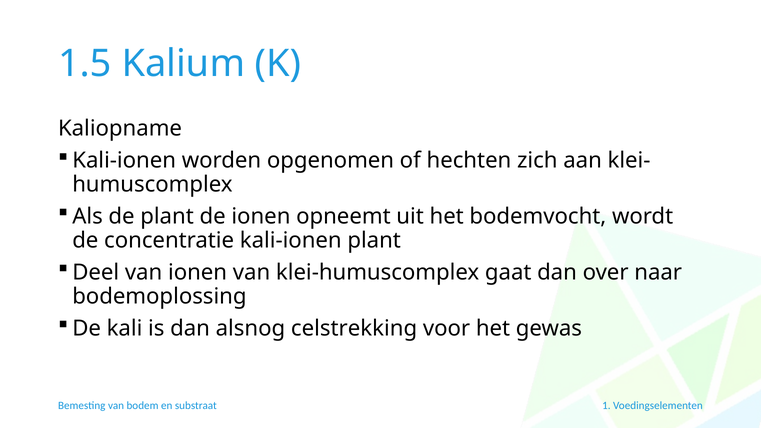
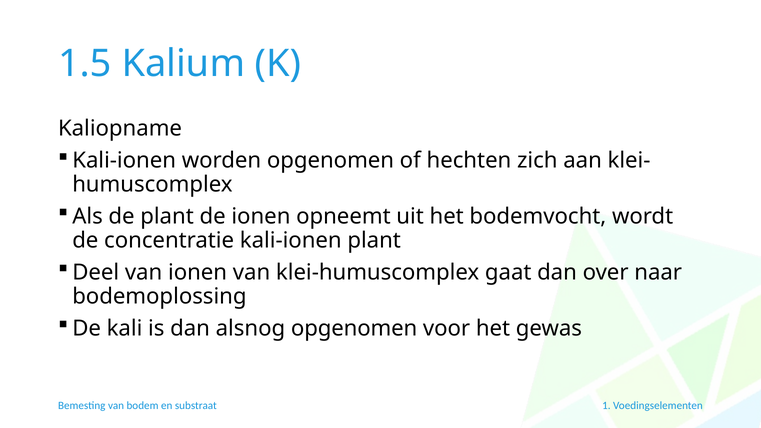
alsnog celstrekking: celstrekking -> opgenomen
